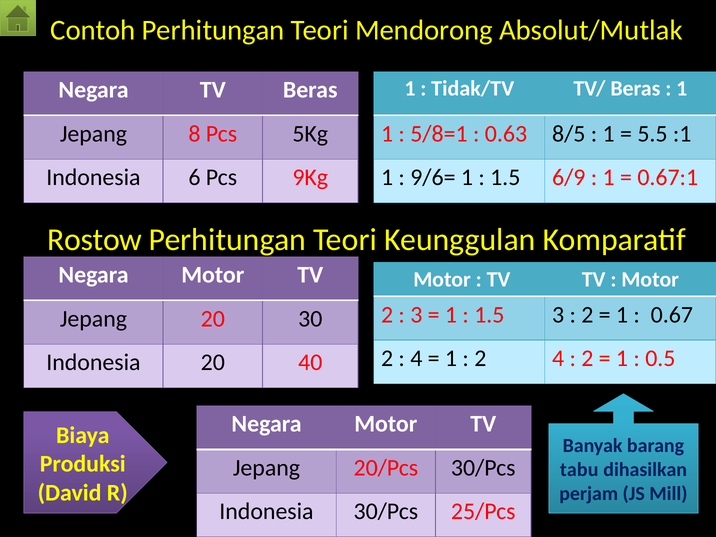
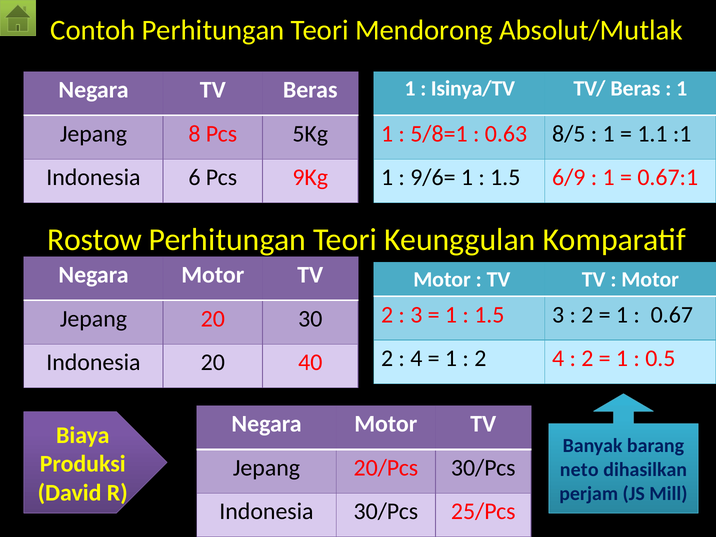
Tidak/TV: Tidak/TV -> Isinya/TV
5.5: 5.5 -> 1.1
tabu: tabu -> neto
